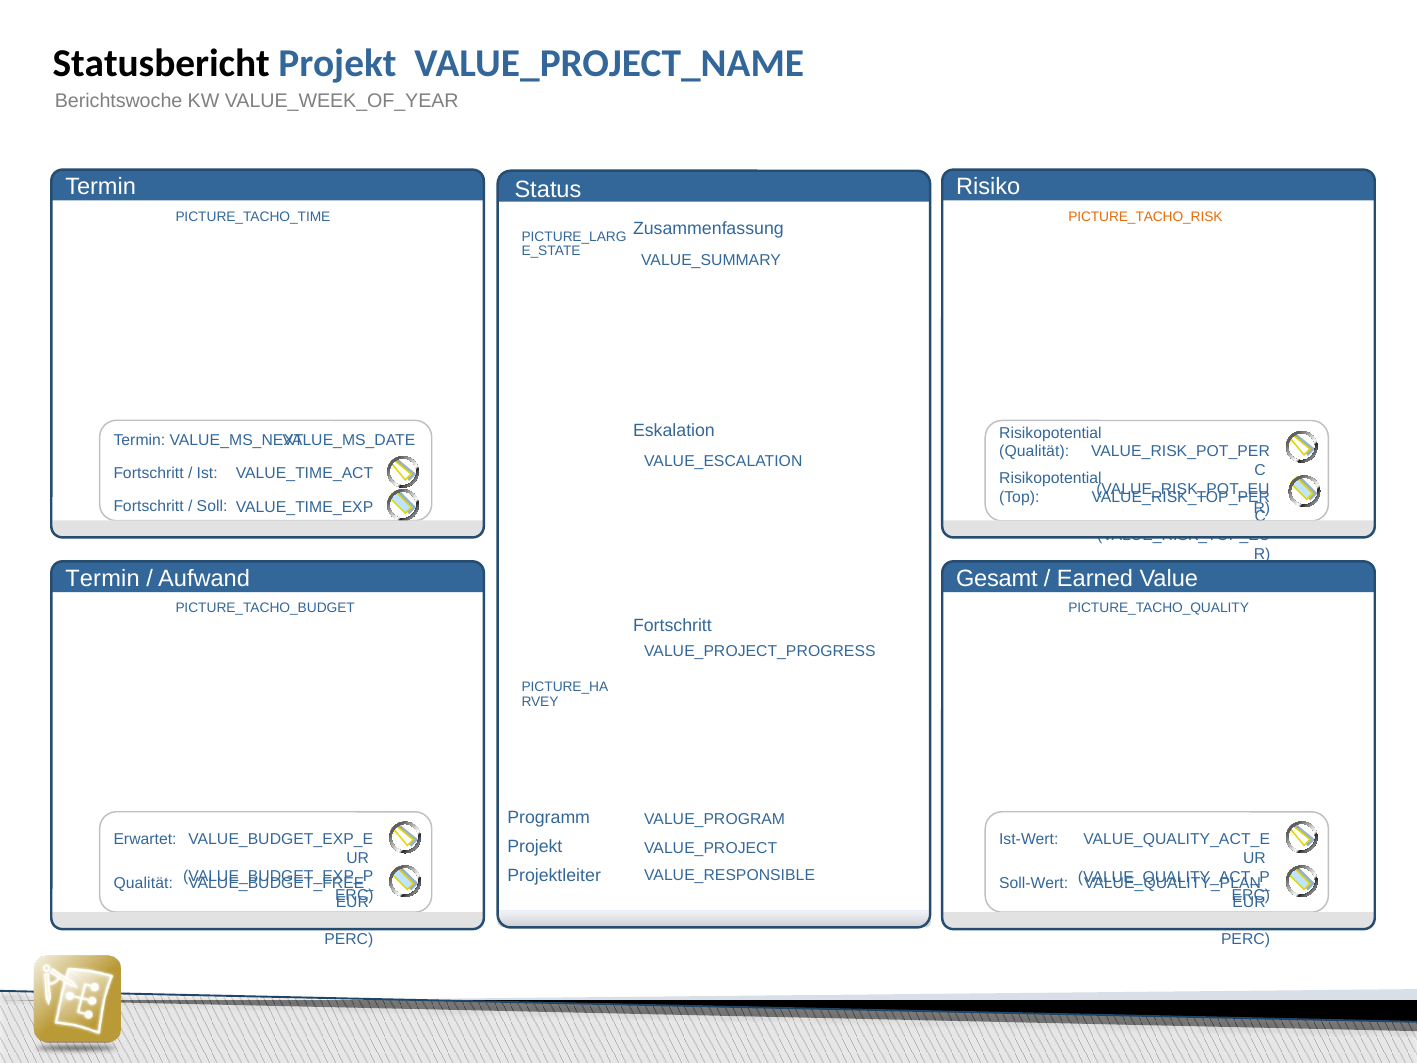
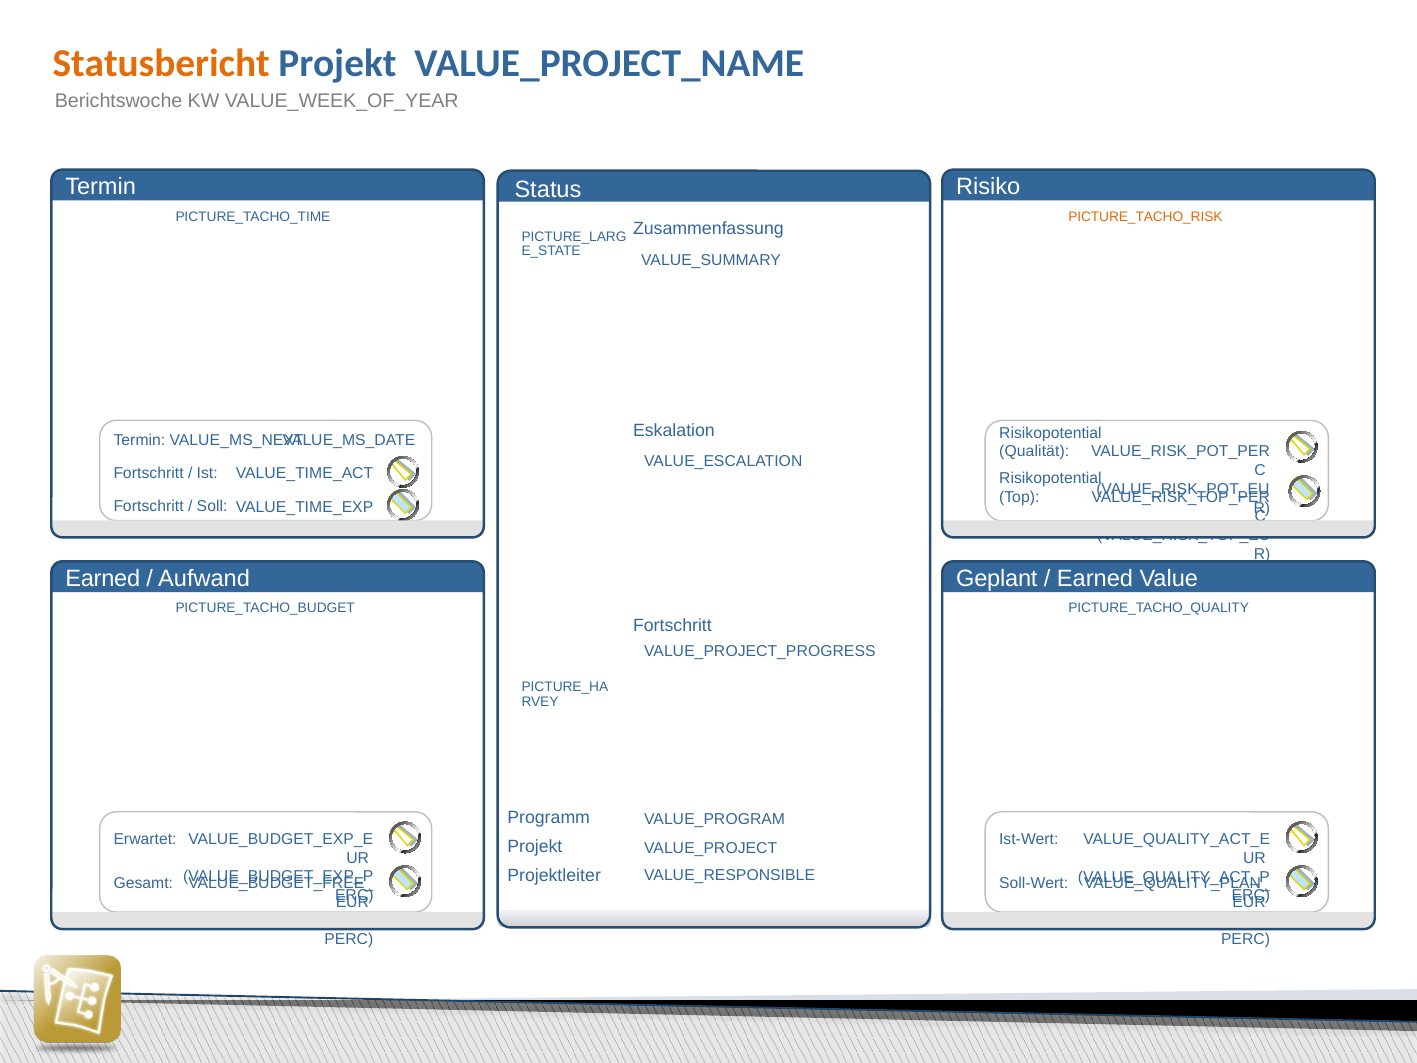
Statusbericht colour: black -> orange
Termin at (102, 578): Termin -> Earned
Gesamt: Gesamt -> Geplant
Qualität at (143, 883): Qualität -> Gesamt
